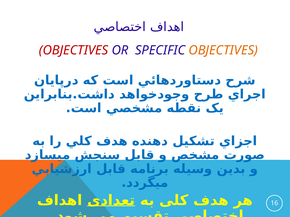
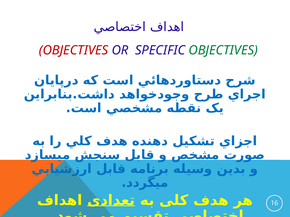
OBJECTIVES at (223, 50) colour: orange -> green
